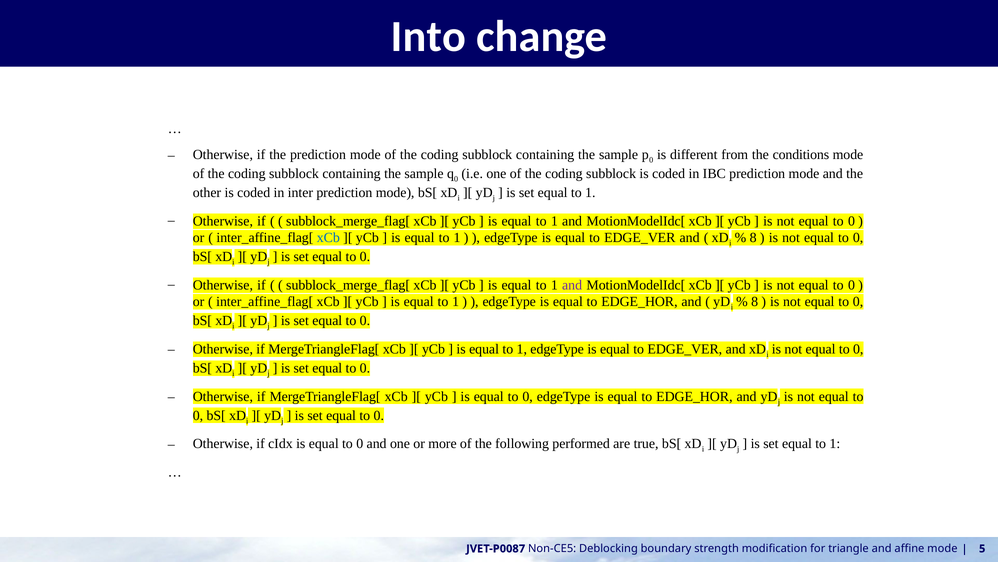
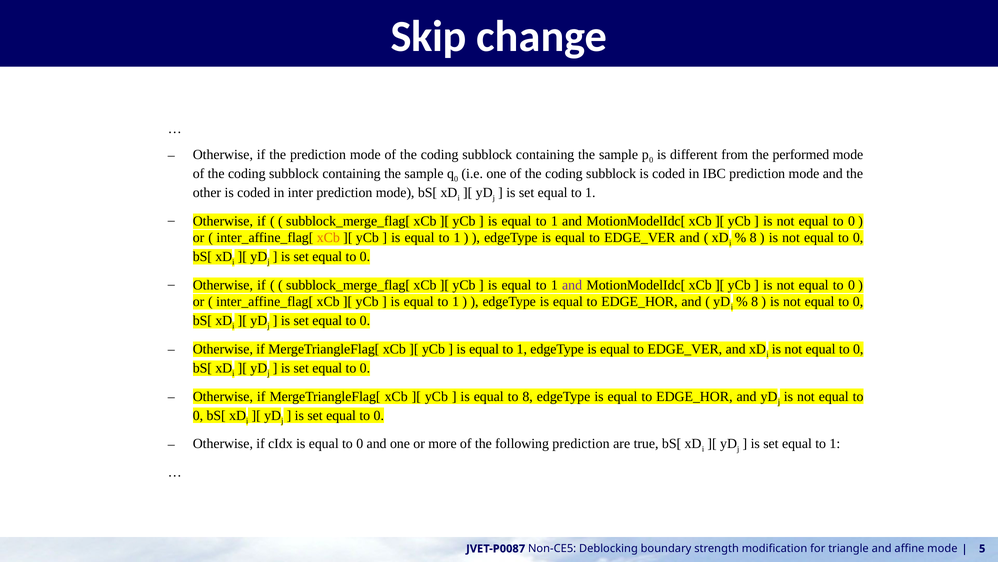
Into: Into -> Skip
conditions: conditions -> performed
xCb at (328, 237) colour: blue -> orange
0 at (528, 396): 0 -> 8
following performed: performed -> prediction
